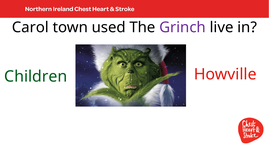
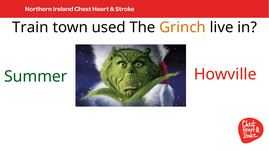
Carol: Carol -> Train
Grinch colour: purple -> orange
Children: Children -> Summer
